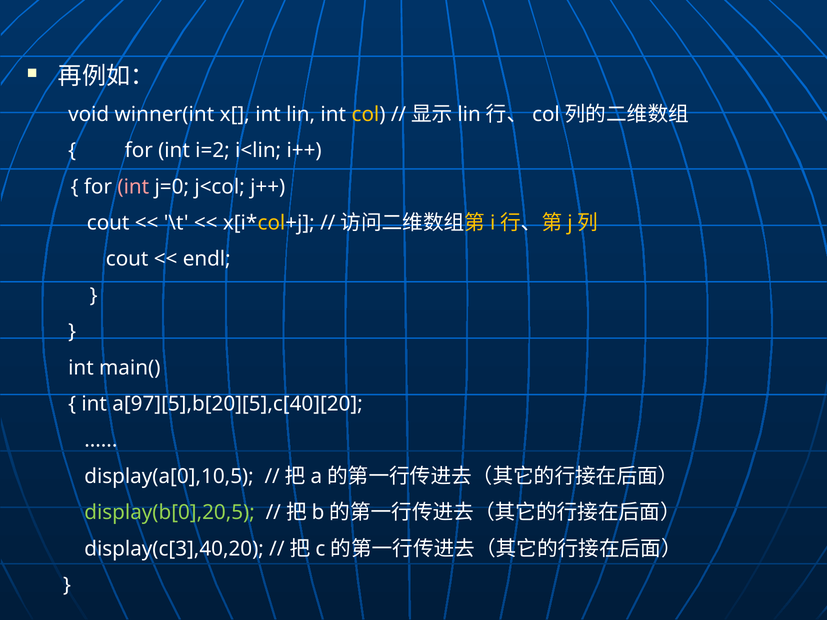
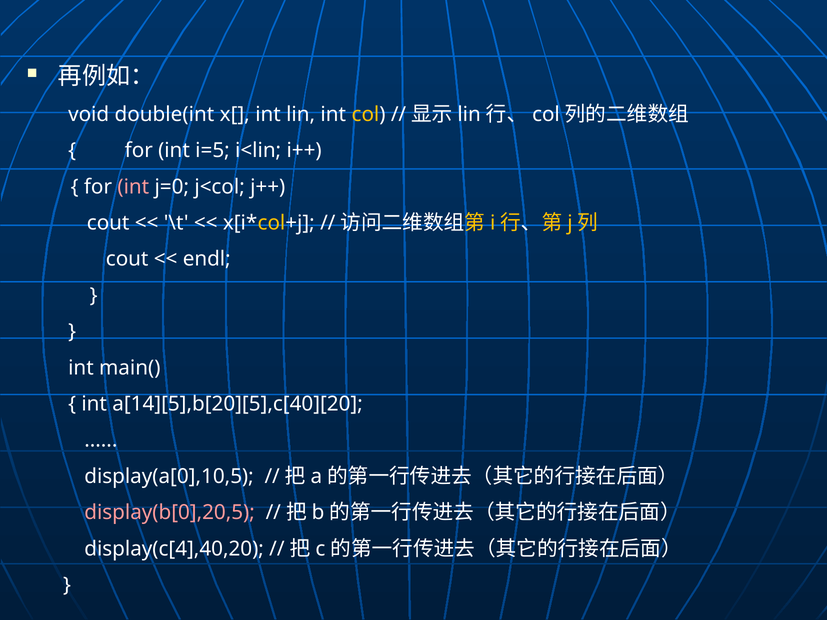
winner(int: winner(int -> double(int
i=2: i=2 -> i=5
a[97][5],b[20][5],c[40][20: a[97][5],b[20][5],c[40][20 -> a[14][5],b[20][5],c[40][20
display(b[0],20,5 colour: light green -> pink
display(c[3],40,20: display(c[3],40,20 -> display(c[4],40,20
